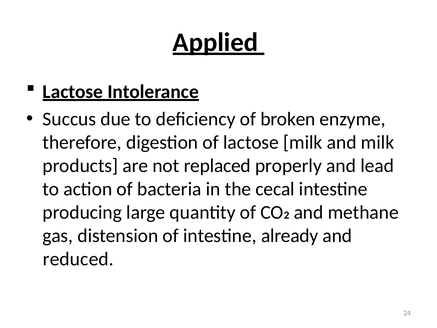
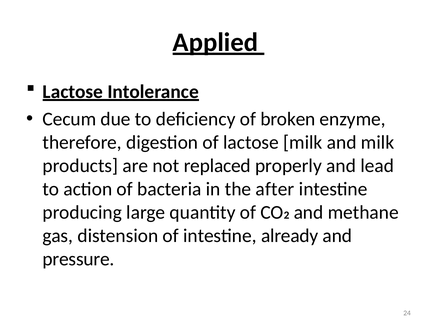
Succus: Succus -> Cecum
cecal: cecal -> after
reduced: reduced -> pressure
